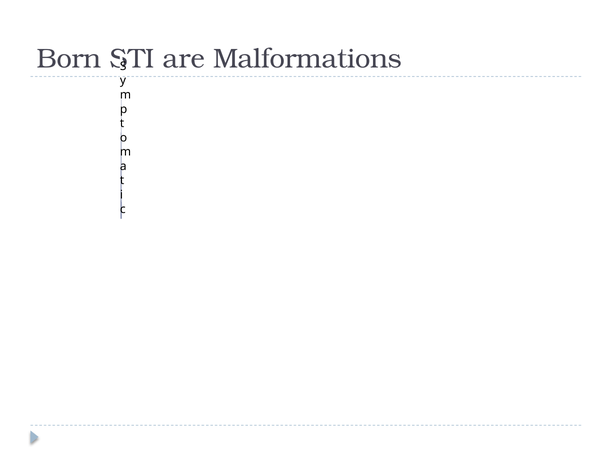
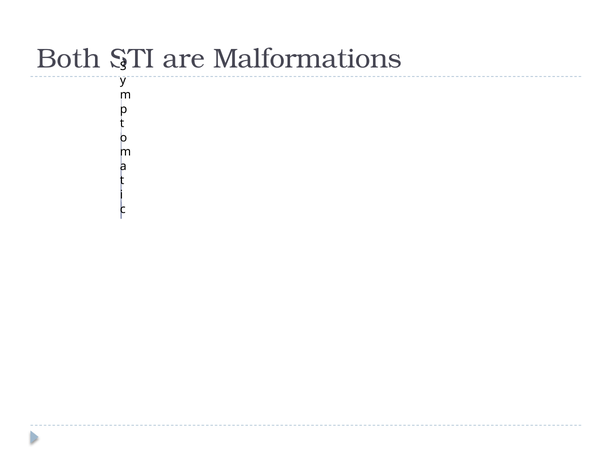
Born: Born -> Both
